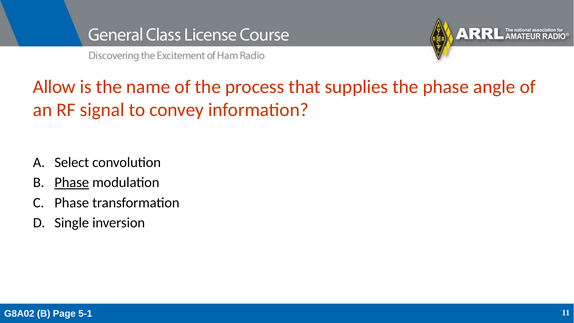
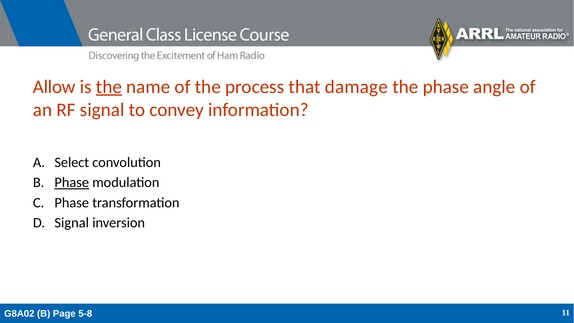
the at (109, 87) underline: none -> present
supplies: supplies -> damage
Single at (72, 223): Single -> Signal
5-1: 5-1 -> 5-8
